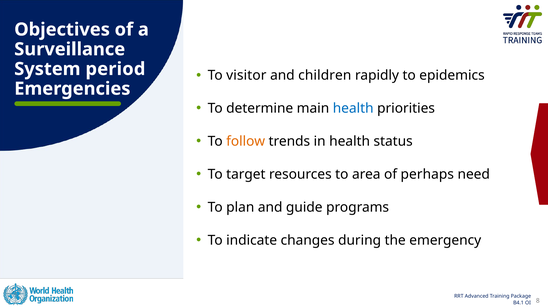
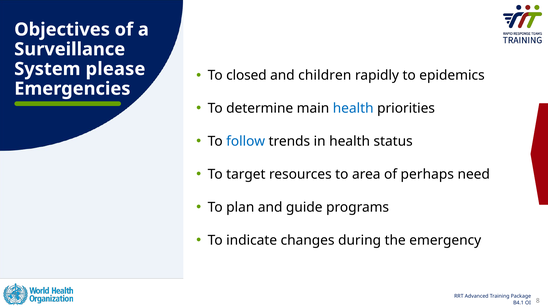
period: period -> please
visitor: visitor -> closed
follow colour: orange -> blue
